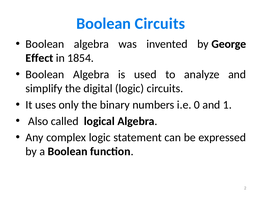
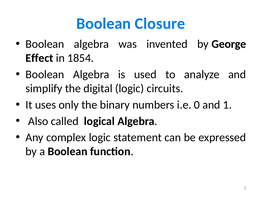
Boolean Circuits: Circuits -> Closure
